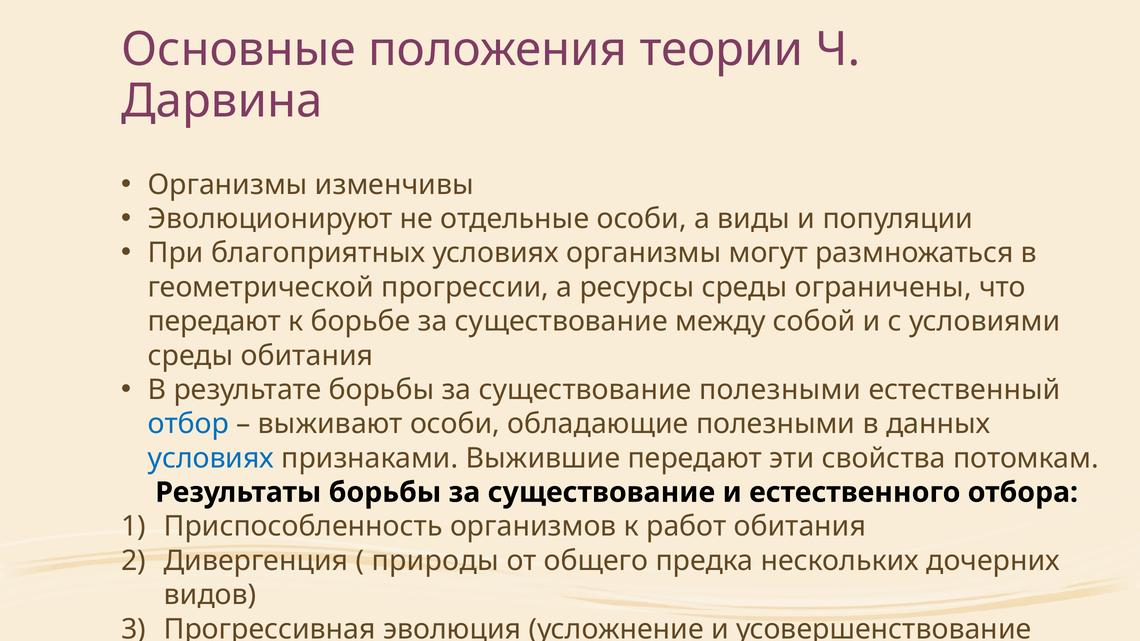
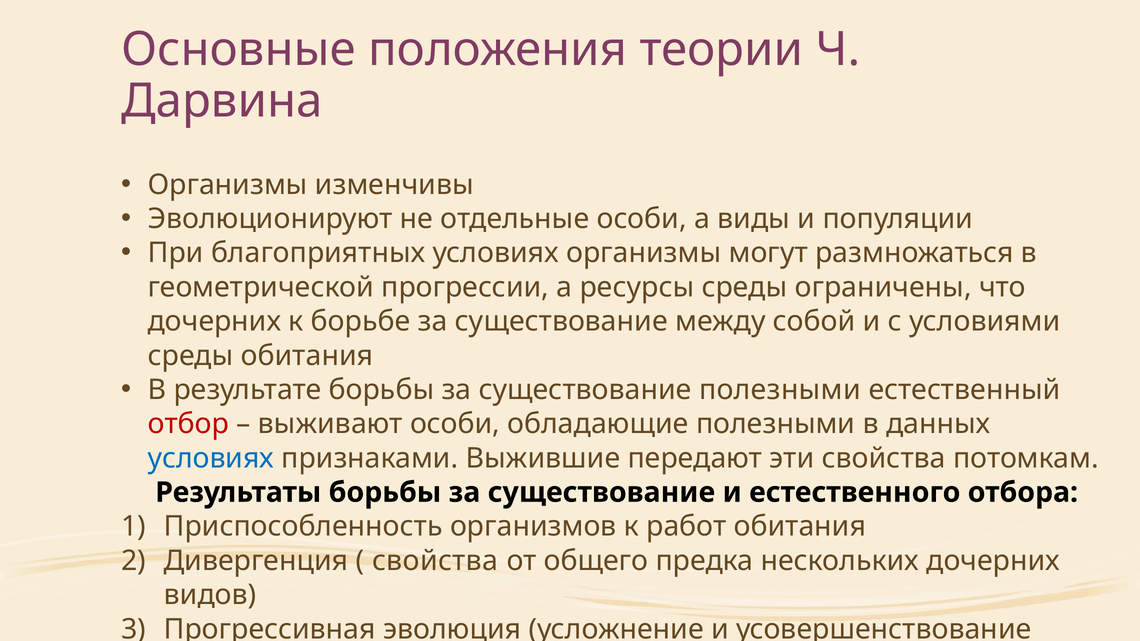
передают at (214, 322): передают -> дочерних
отбор colour: blue -> red
природы at (435, 561): природы -> свойства
